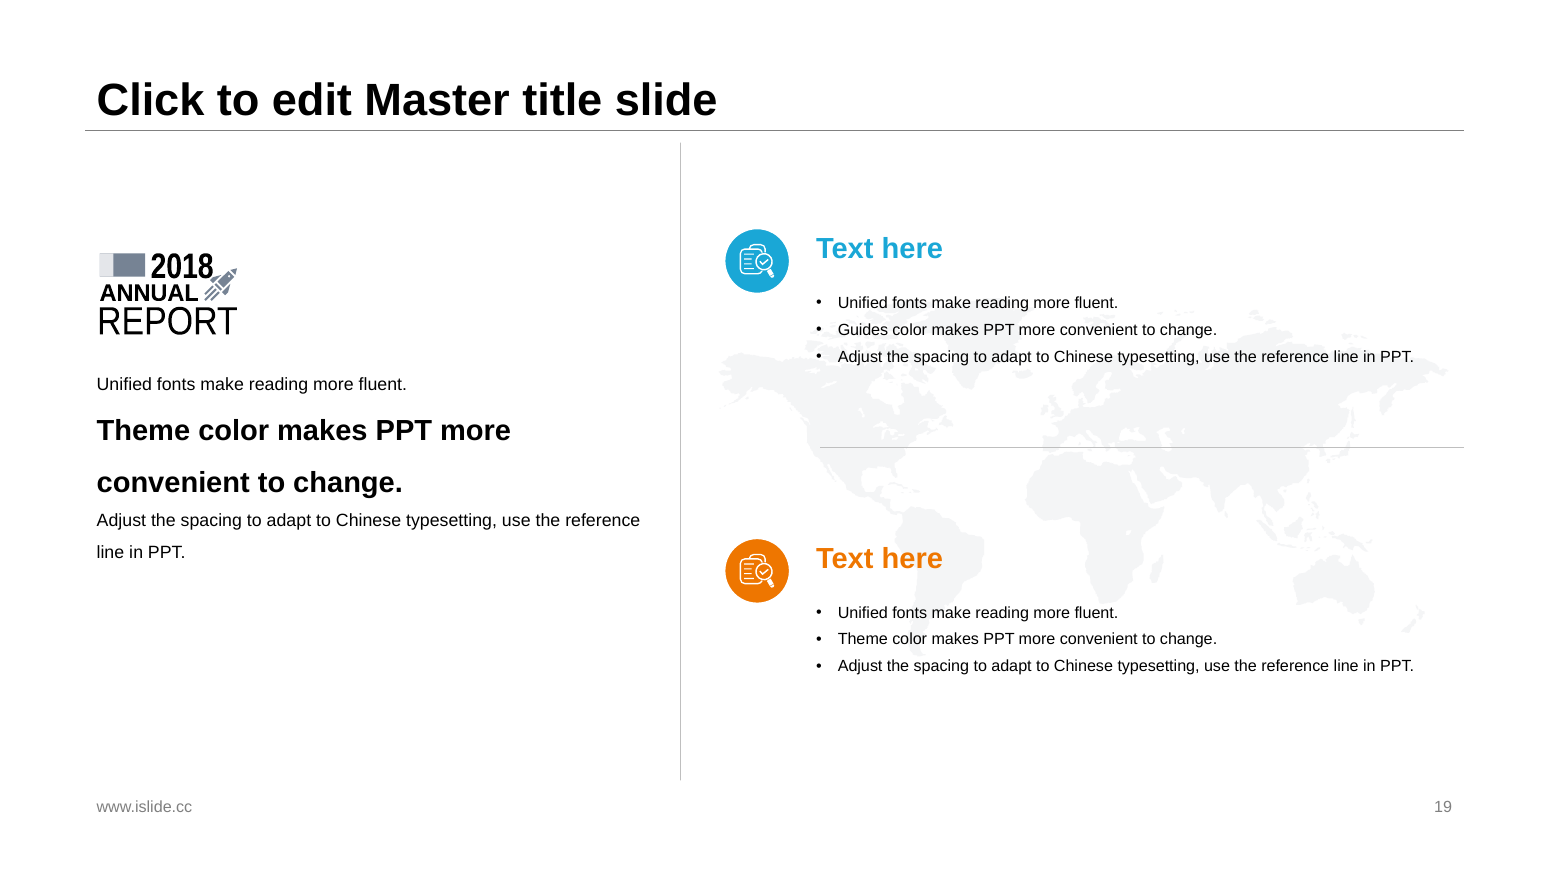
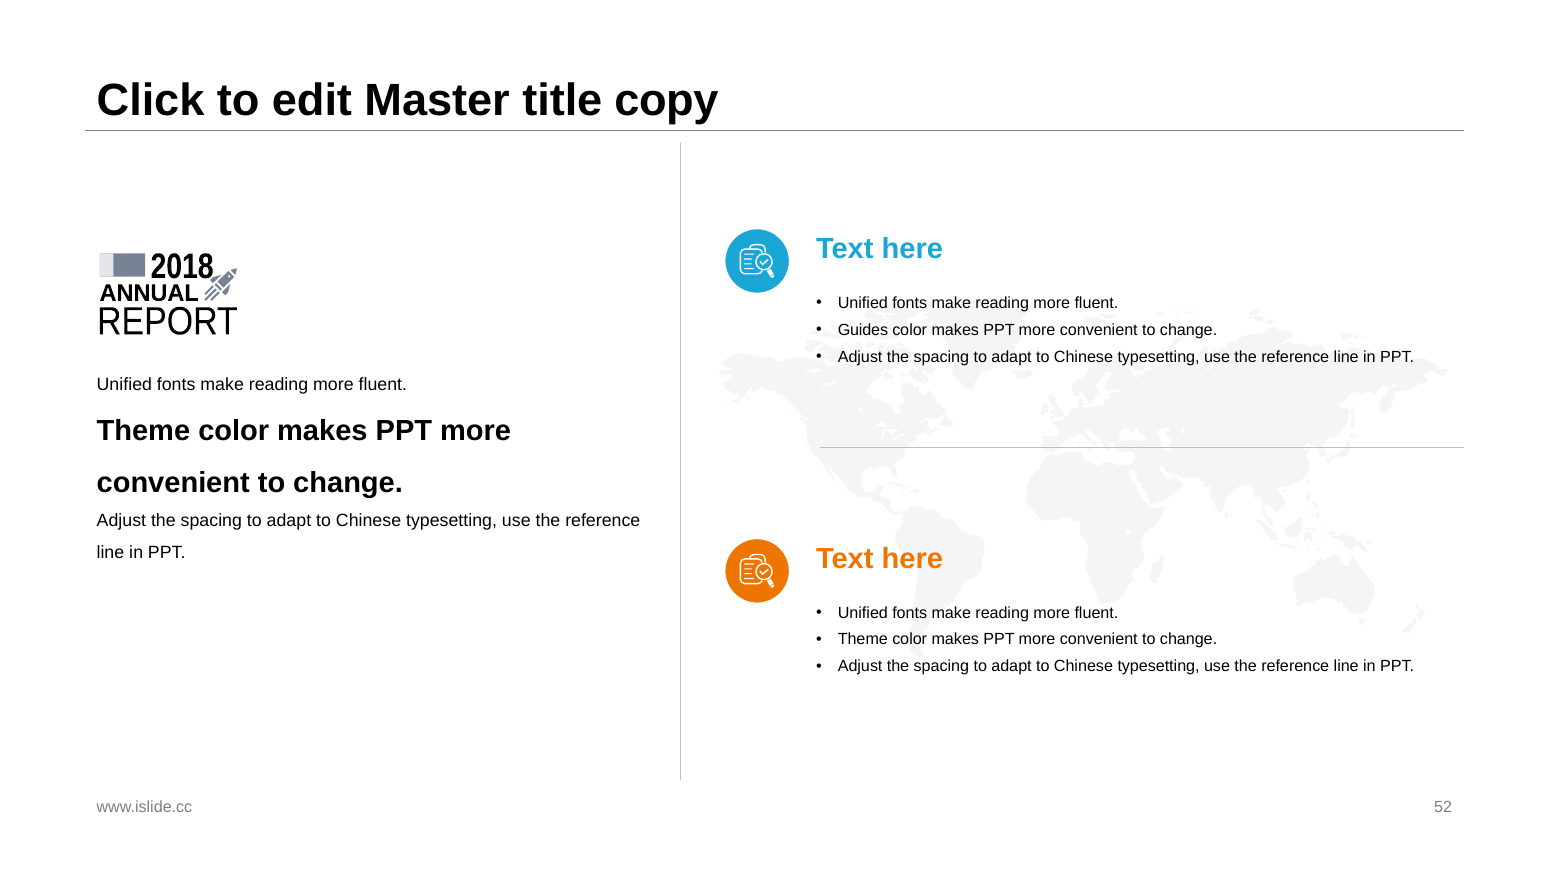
slide: slide -> copy
19: 19 -> 52
